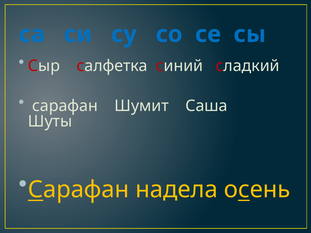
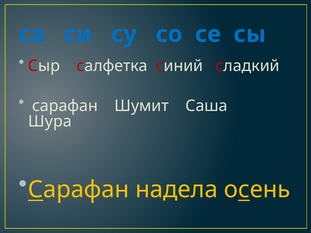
Шуты: Шуты -> Шура
